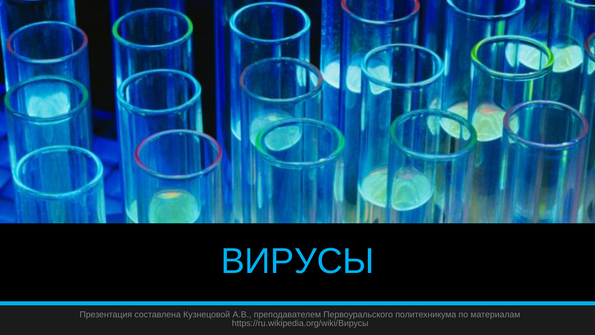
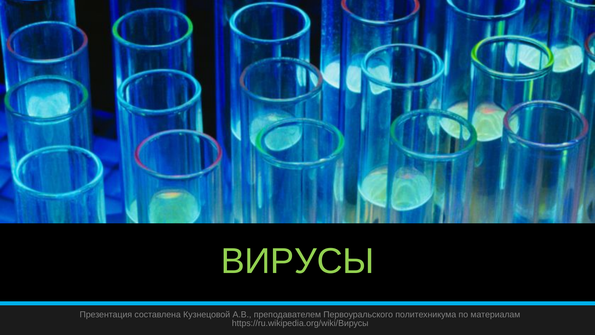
ВИРУСЫ colour: light blue -> light green
